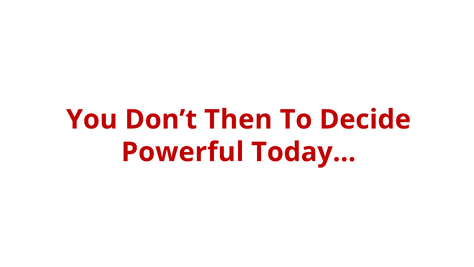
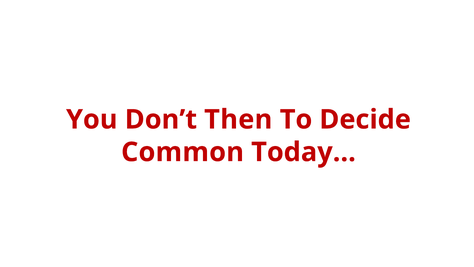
Powerful: Powerful -> Common
